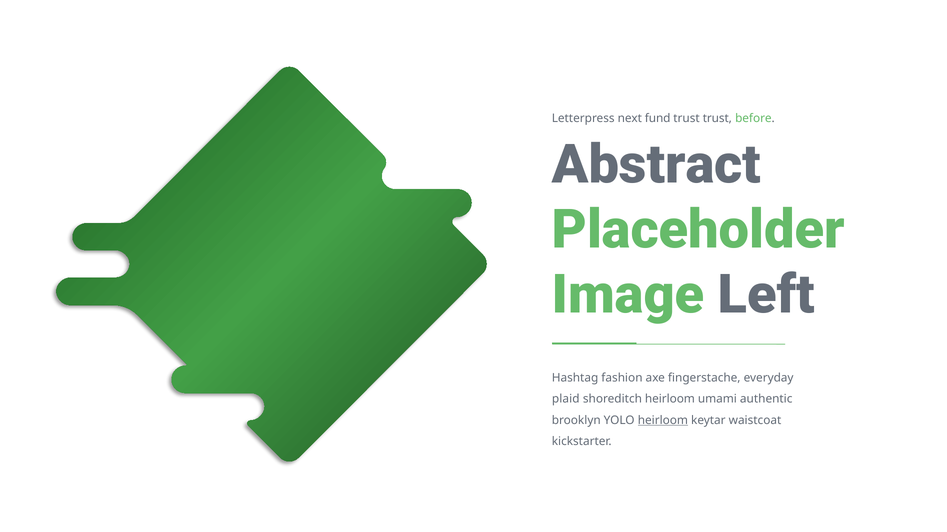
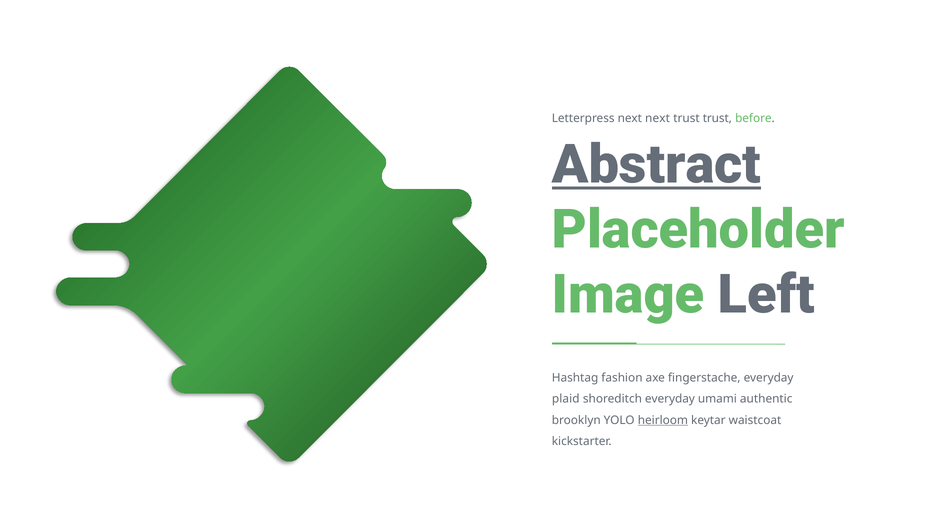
next fund: fund -> next
Abstract underline: none -> present
shoreditch heirloom: heirloom -> everyday
